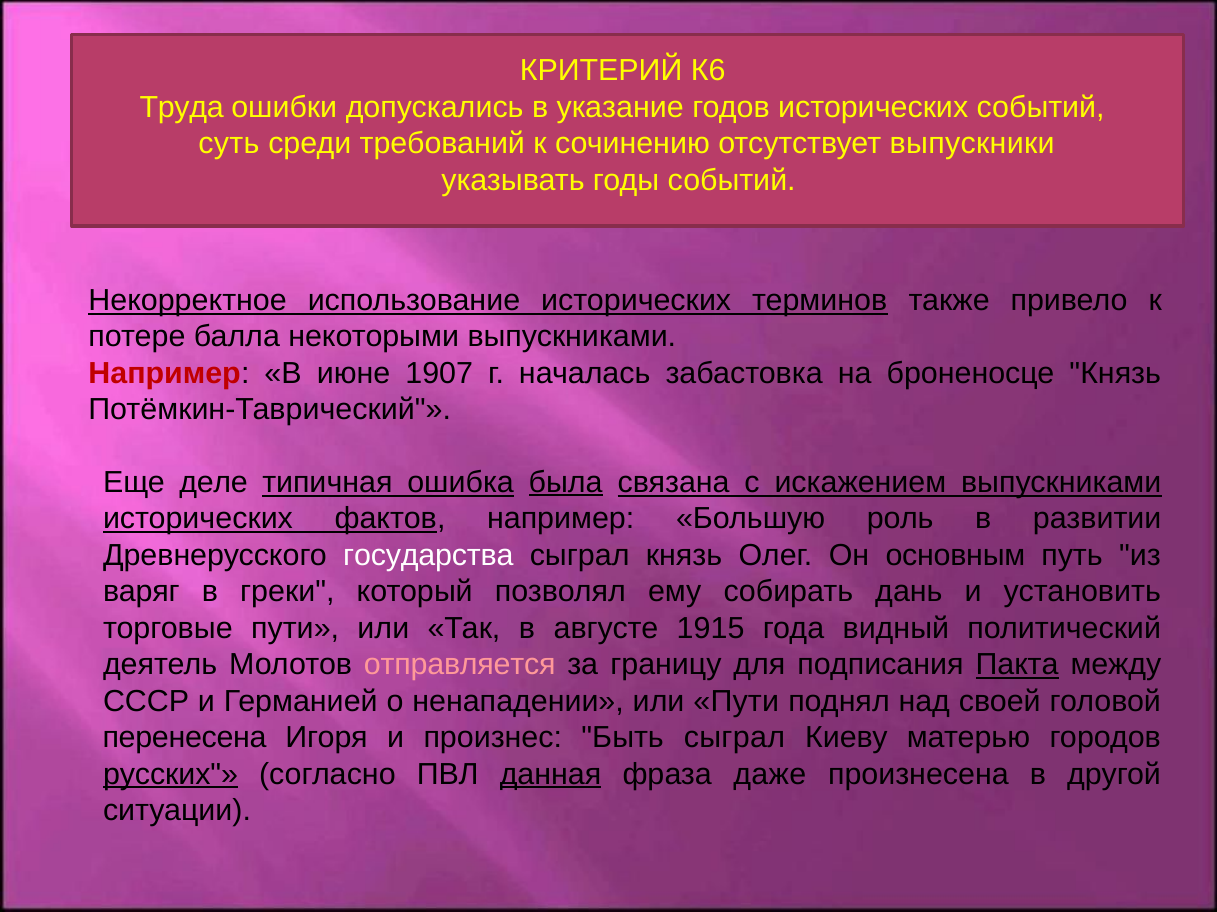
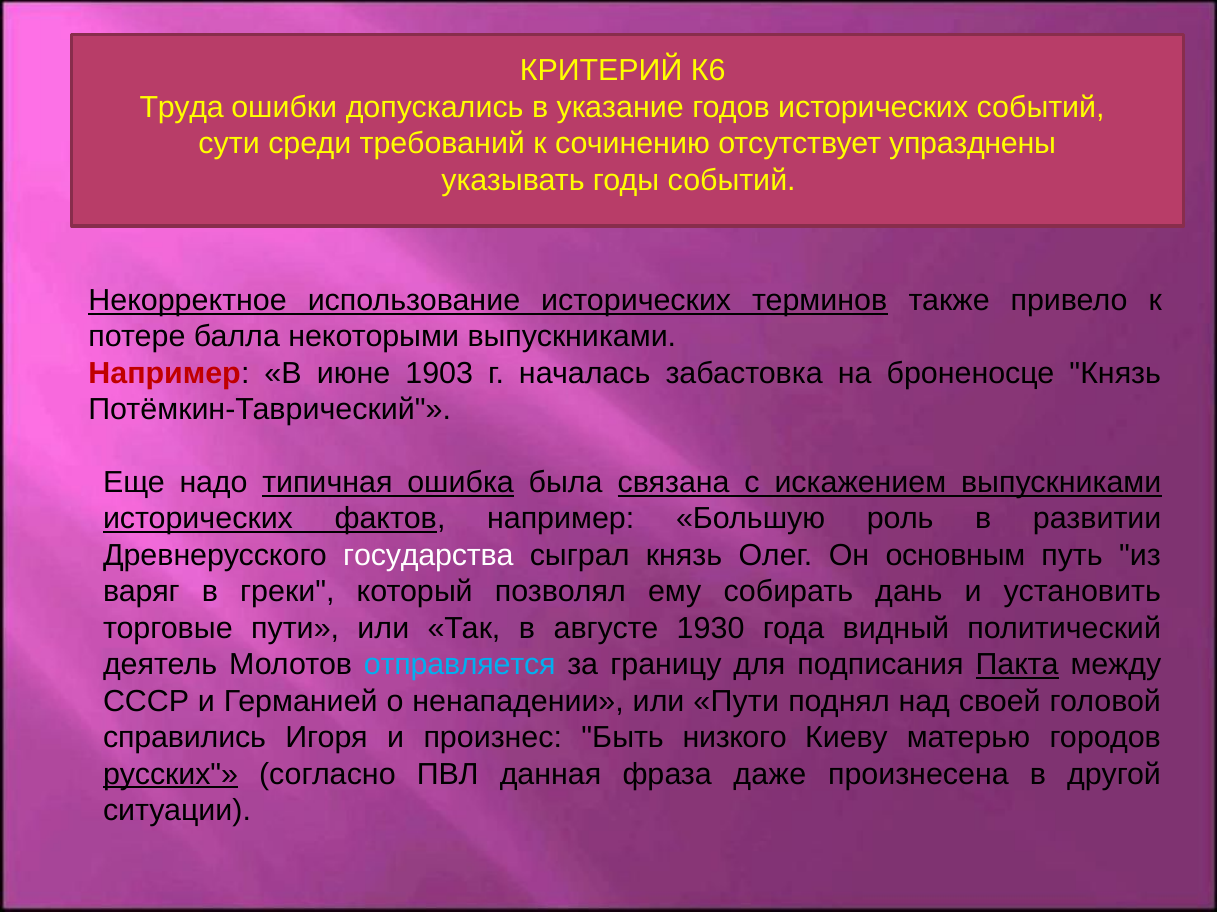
суть: суть -> сути
выпускники: выпускники -> упразднены
1907: 1907 -> 1903
деле: деле -> надо
была underline: present -> none
1915: 1915 -> 1930
отправляется colour: pink -> light blue
перенесена: перенесена -> справились
Быть сыграл: сыграл -> низкого
данная underline: present -> none
